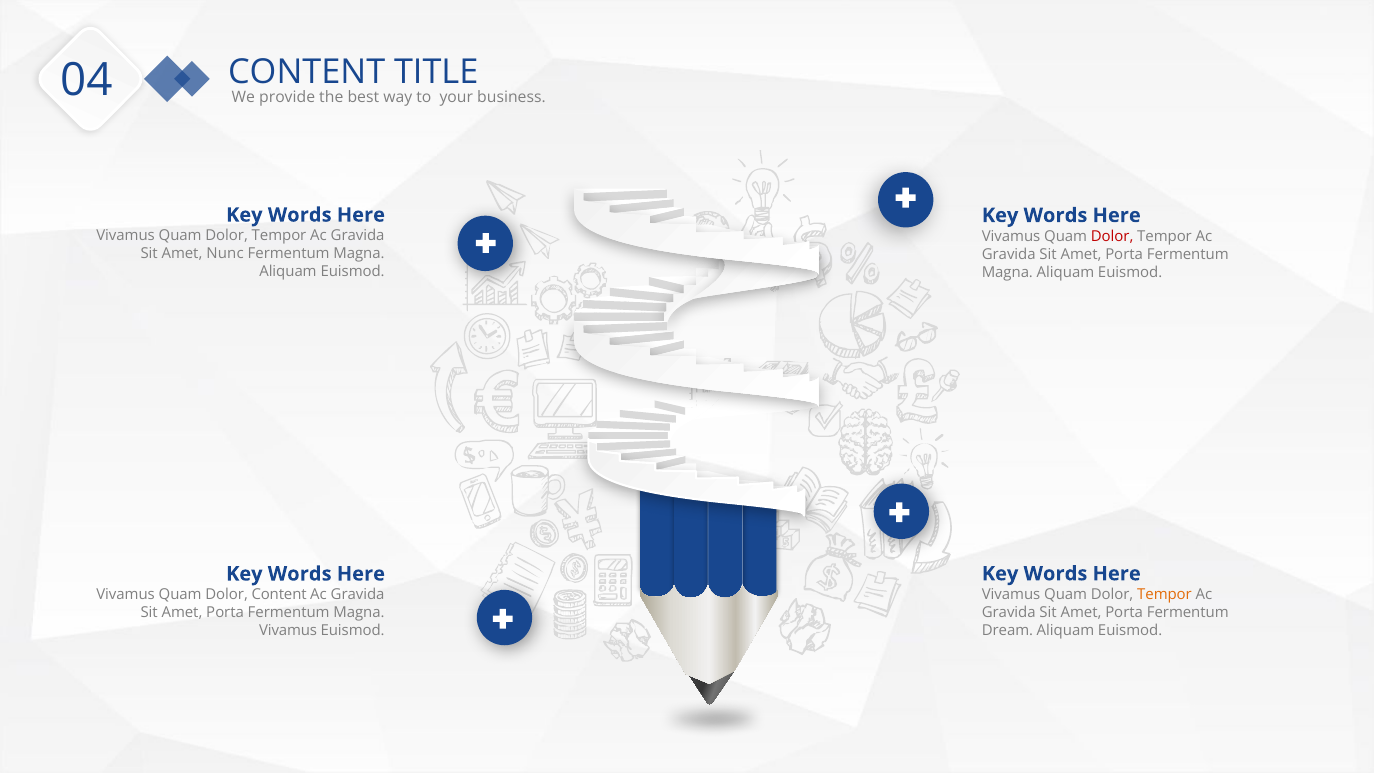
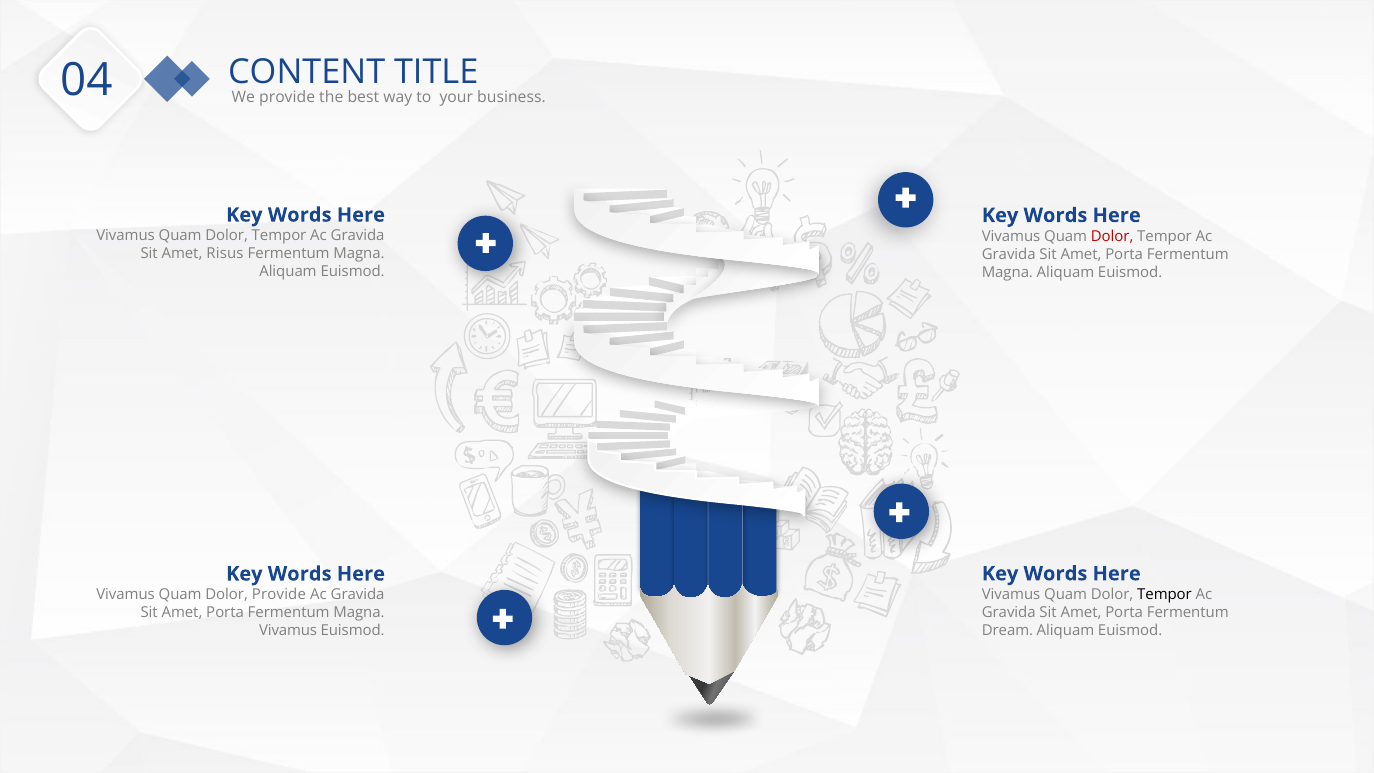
Nunc: Nunc -> Risus
Tempor at (1165, 594) colour: orange -> black
Dolor Content: Content -> Provide
